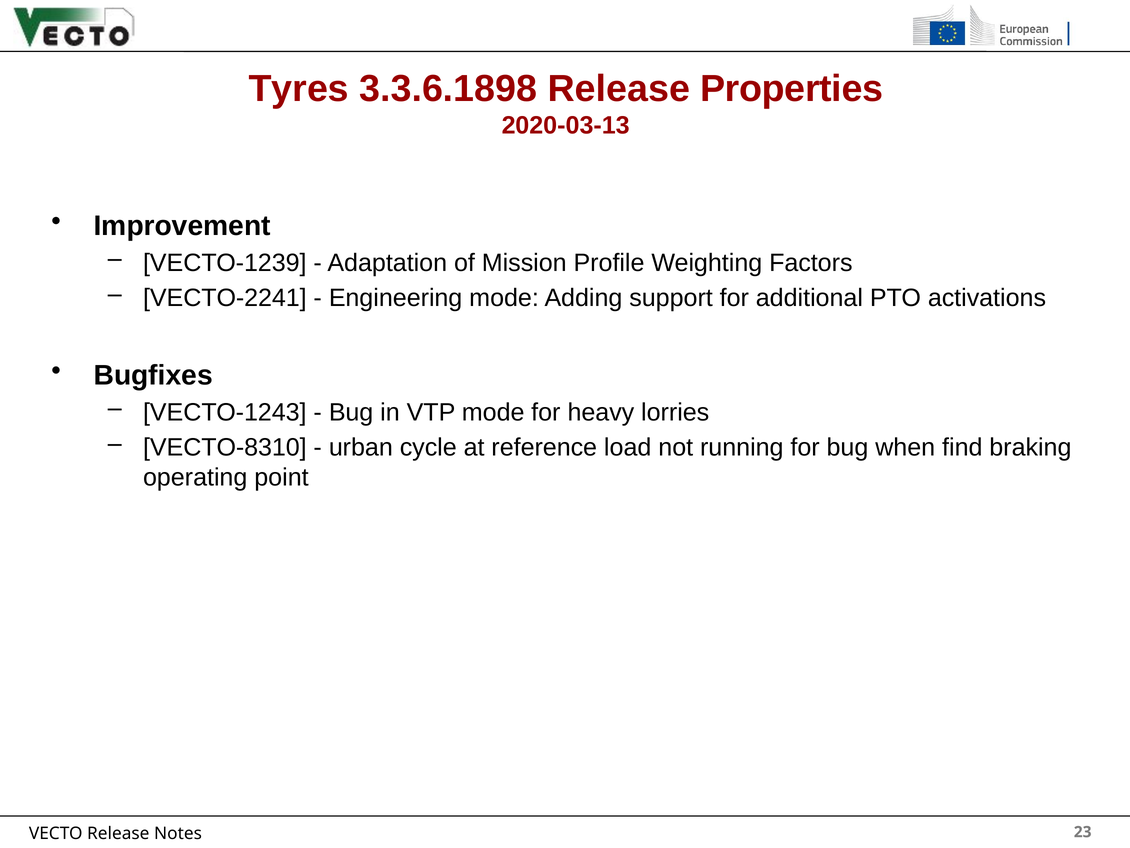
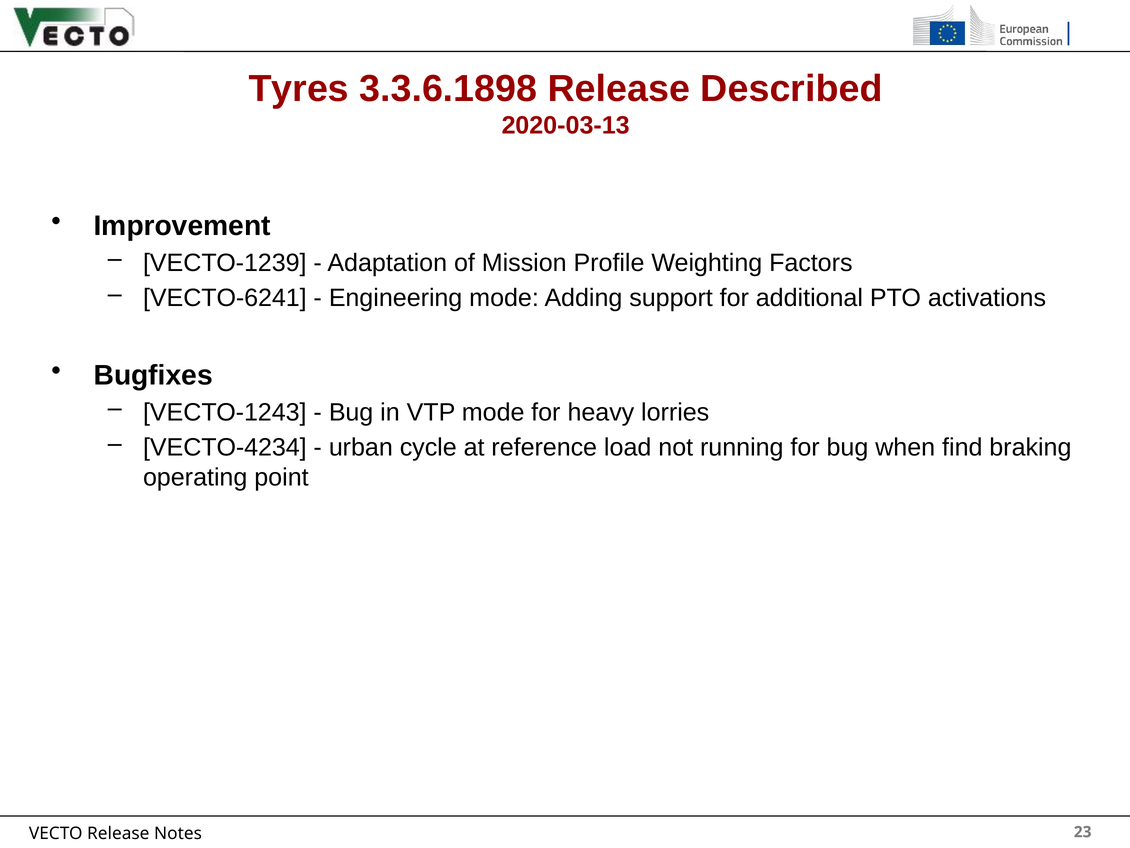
Properties: Properties -> Described
VECTO-2241: VECTO-2241 -> VECTO-6241
VECTO-8310: VECTO-8310 -> VECTO-4234
